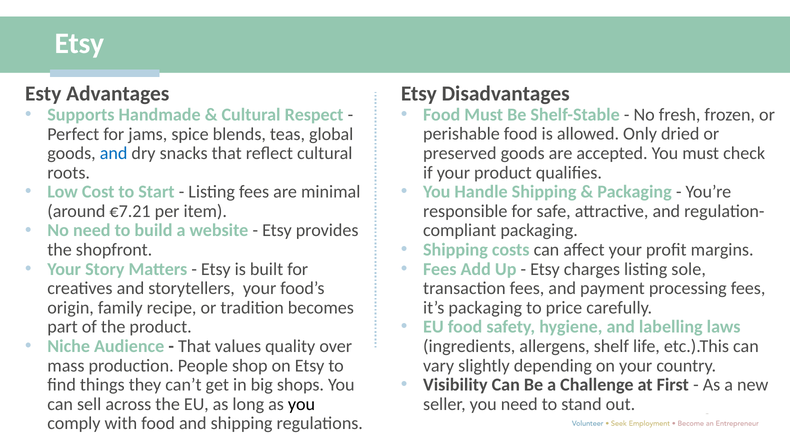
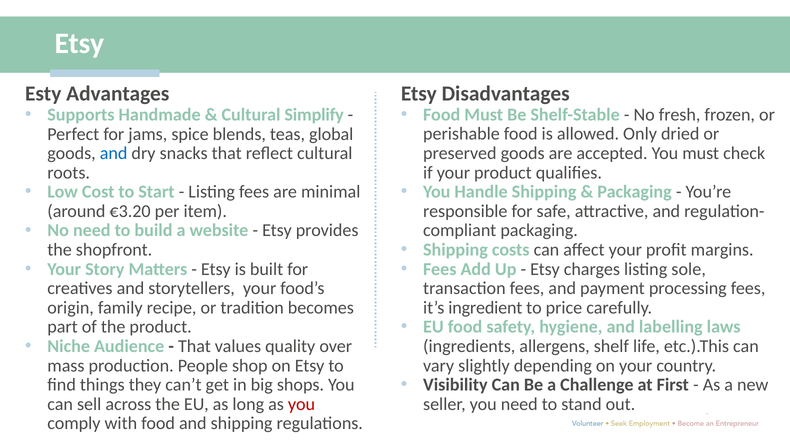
Respect: Respect -> Simplify
€7.21: €7.21 -> €3.20
it’s packaging: packaging -> ingredient
you at (302, 404) colour: black -> red
